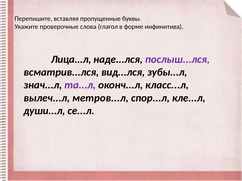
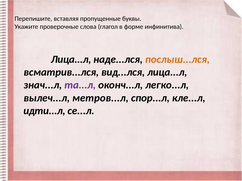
послыш...лся colour: purple -> orange
вид...лся зубы...л: зубы...л -> лица...л
класс...л: класс...л -> легко...л
души...л: души...л -> идти...л
